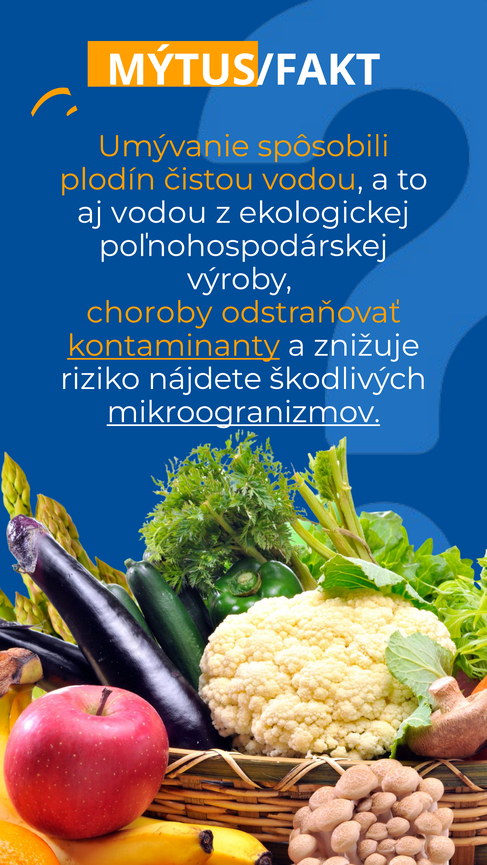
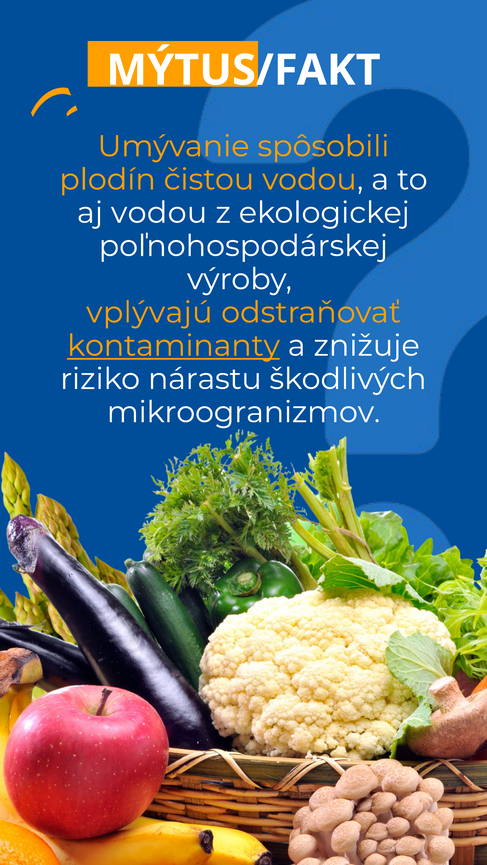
choroby: choroby -> vplývajú
nájdete: nájdete -> nárastu
mikroogranizmov underline: present -> none
